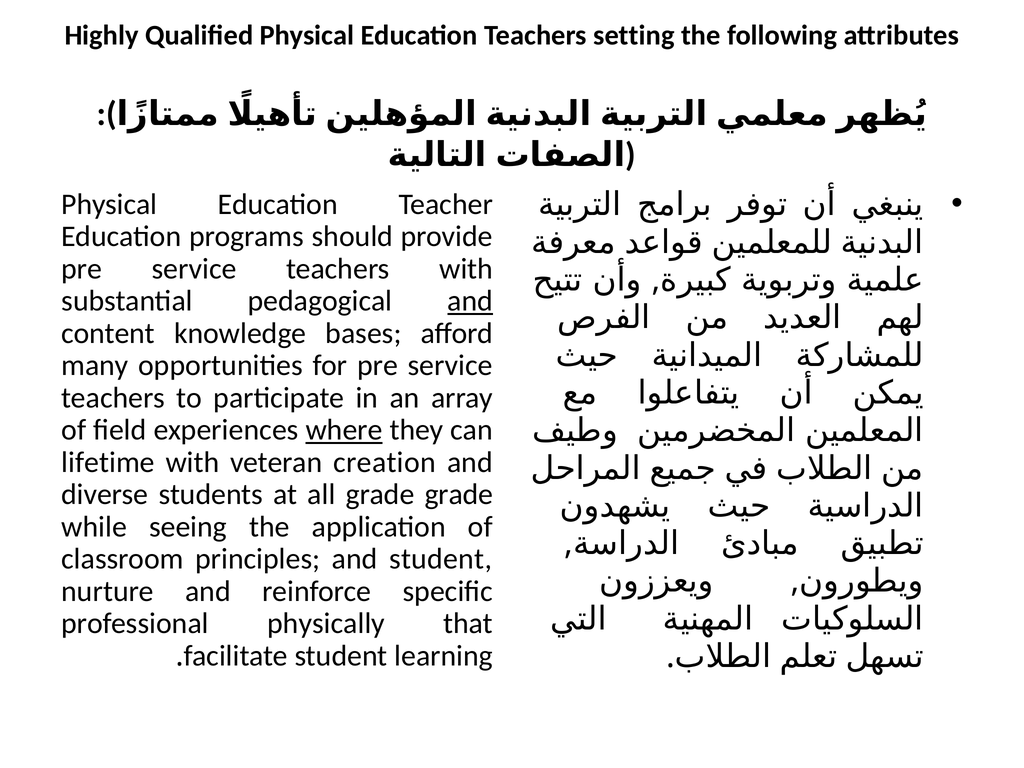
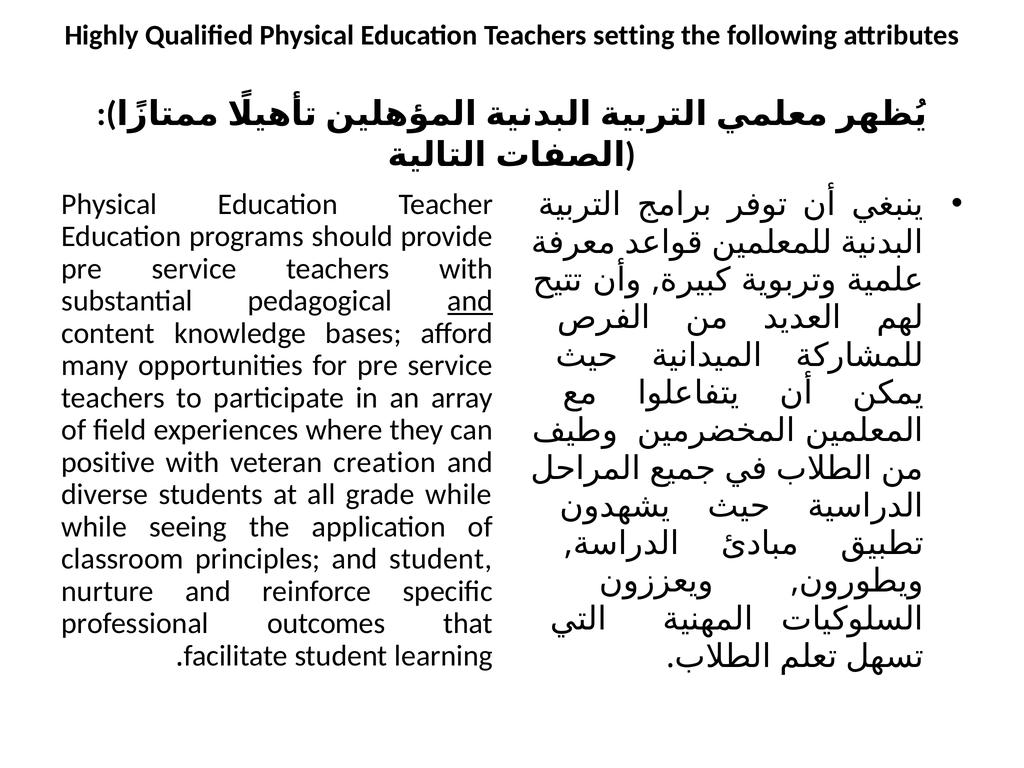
where underline: present -> none
lifetime: lifetime -> positive
grade grade: grade -> while
physically: physically -> outcomes
